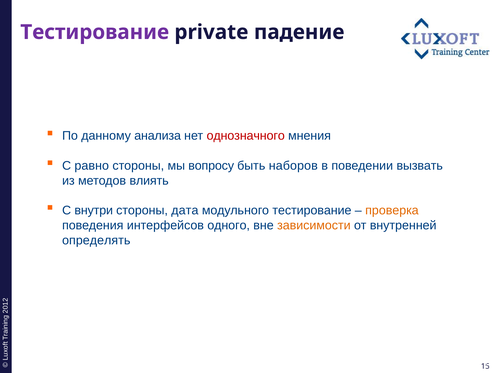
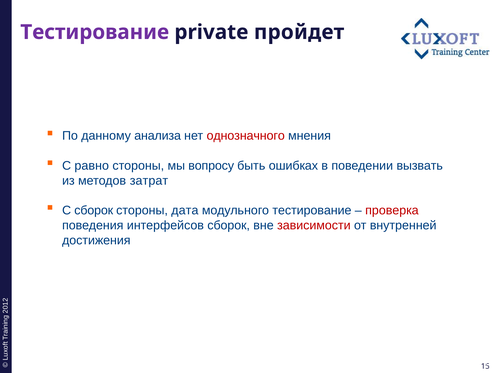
падение: падение -> пройдет
наборов: наборов -> ошибках
влиять: влиять -> затрат
С внутри: внутри -> сборок
проверка colour: orange -> red
интерфейсов одного: одного -> сборок
зависимости colour: orange -> red
определять: определять -> достижения
